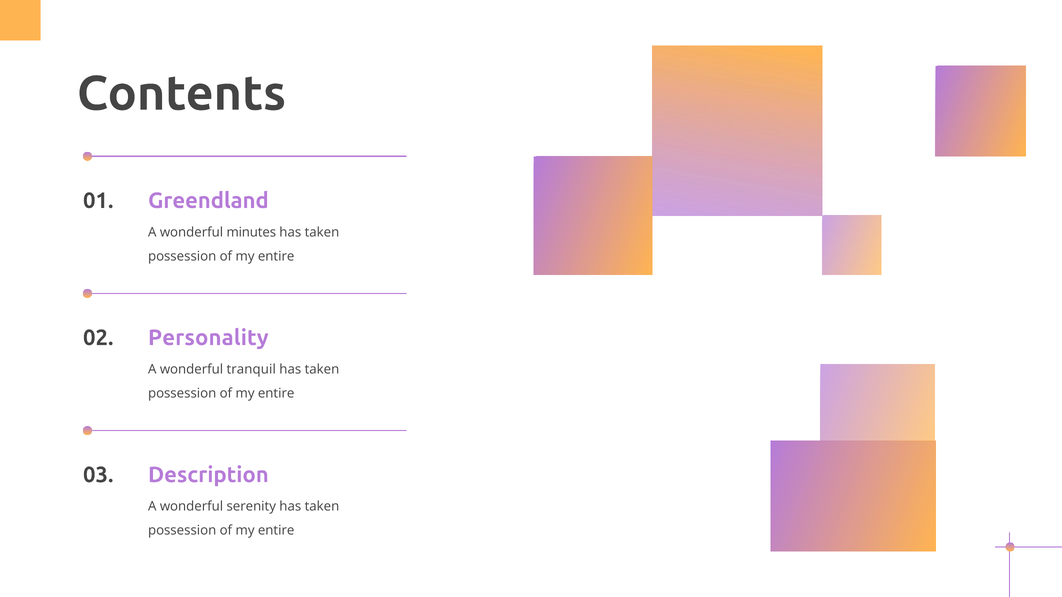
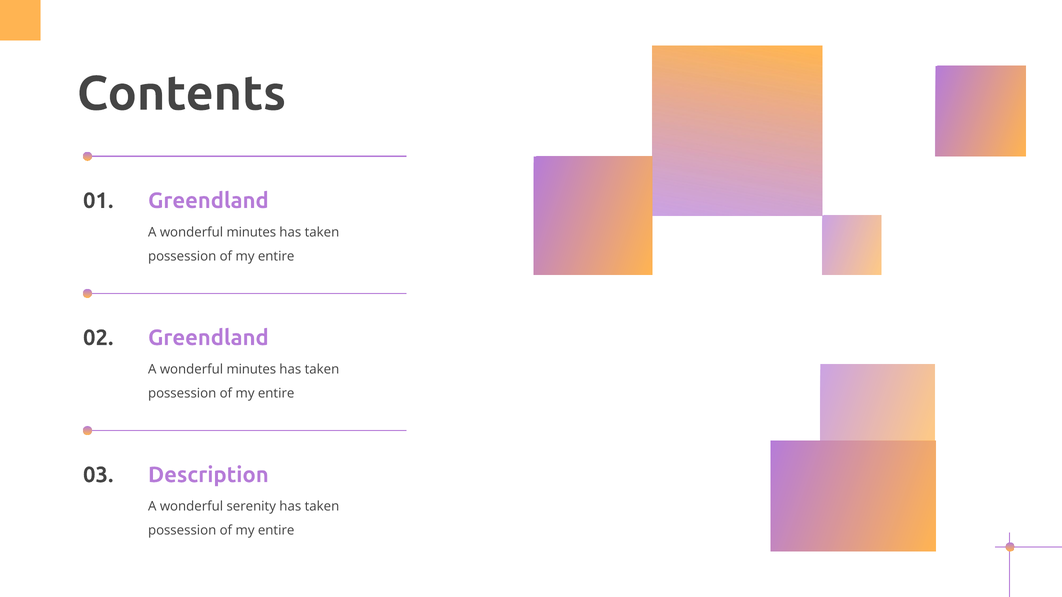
Personality at (208, 338): Personality -> Greendland
tranquil at (251, 370): tranquil -> minutes
